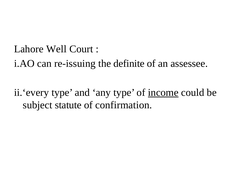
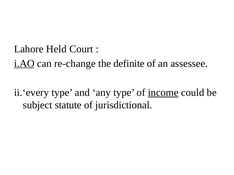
Well: Well -> Held
i.AO underline: none -> present
re-issuing: re-issuing -> re-change
confirmation: confirmation -> jurisdictional
